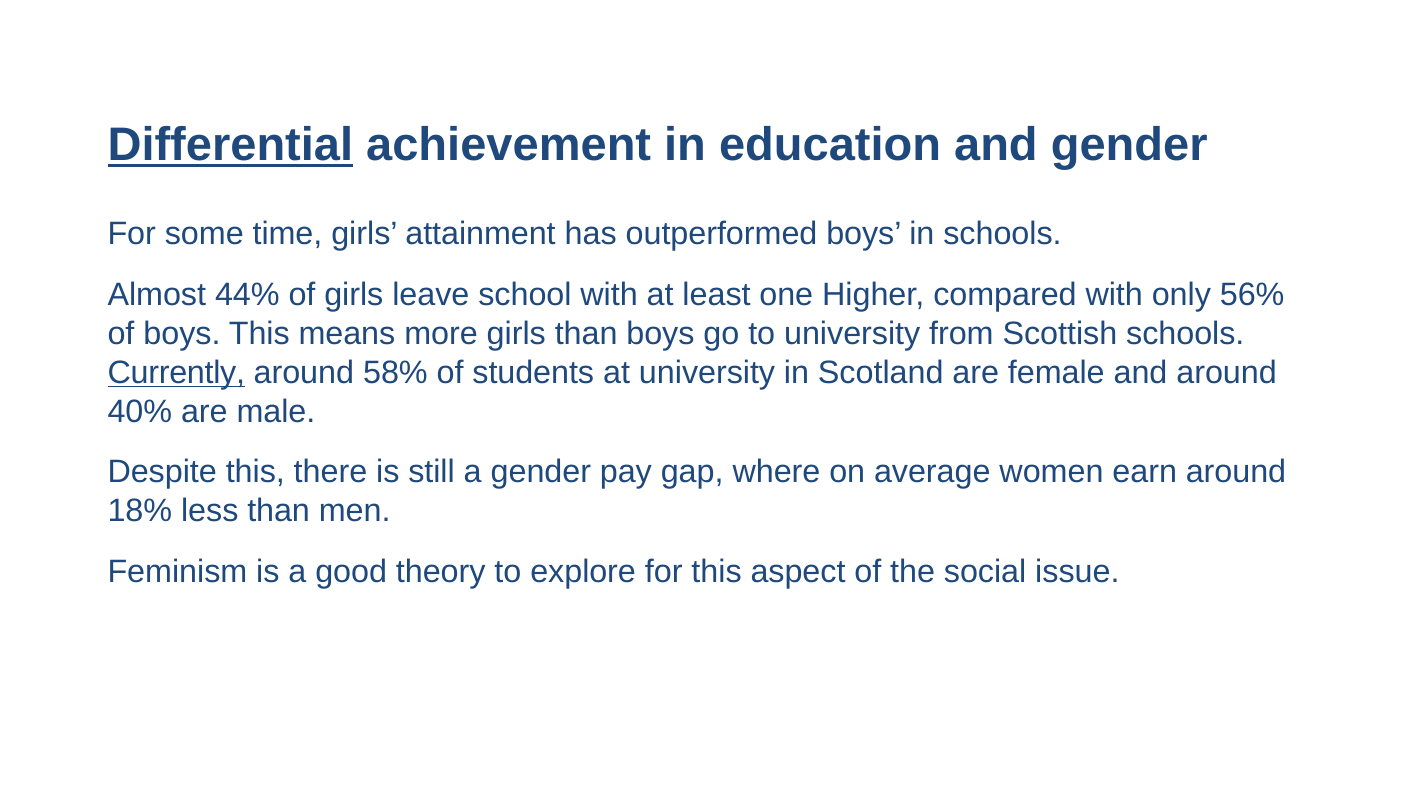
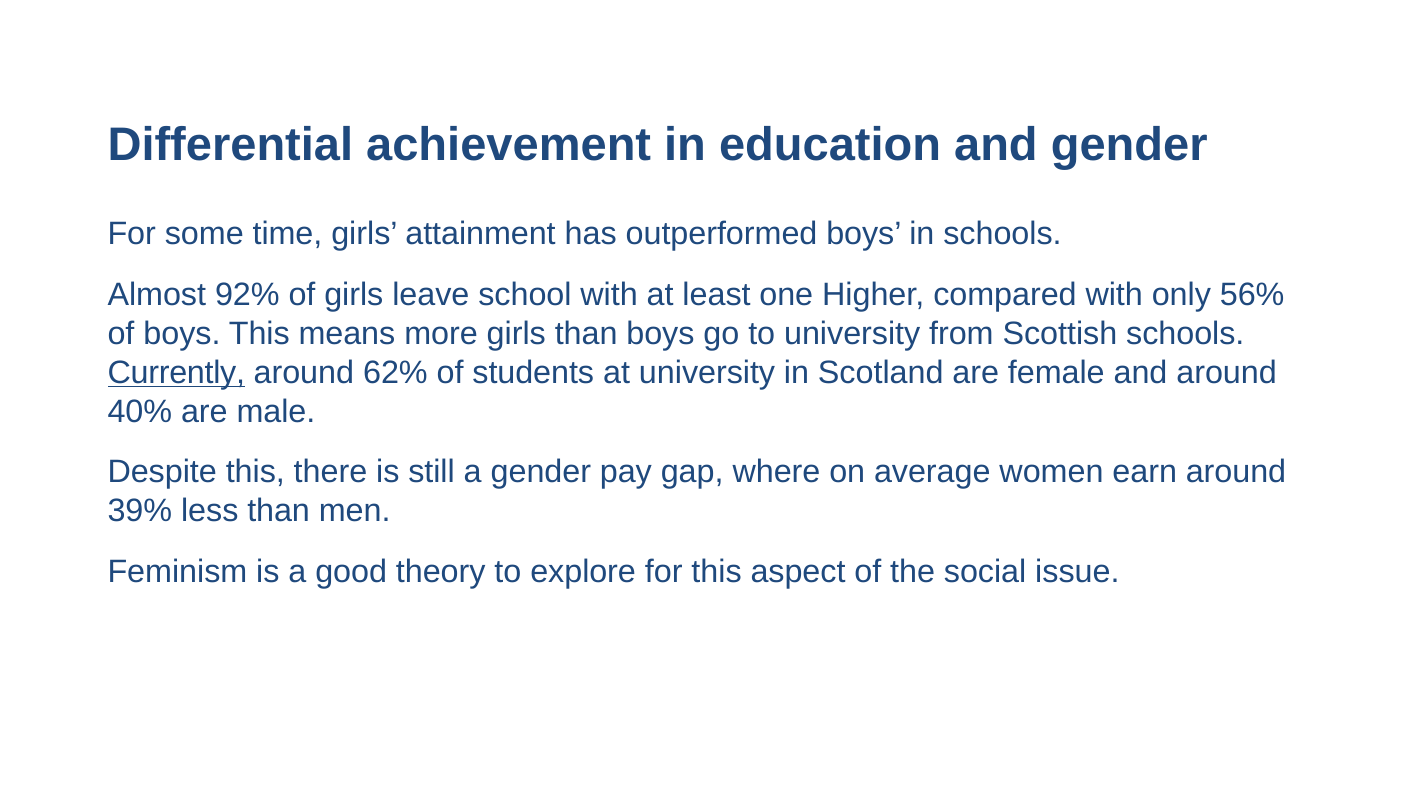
Differential underline: present -> none
44%: 44% -> 92%
58%: 58% -> 62%
18%: 18% -> 39%
